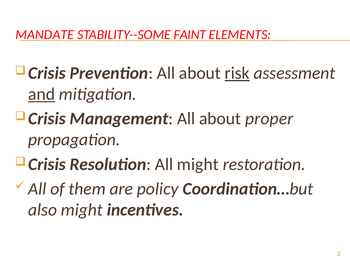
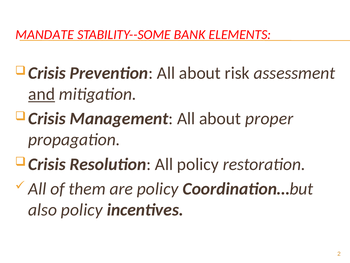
FAINT: FAINT -> BANK
risk underline: present -> none
All might: might -> policy
also might: might -> policy
